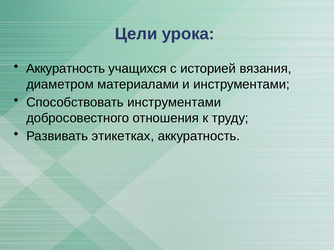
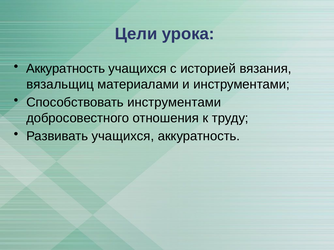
диаметром: диаметром -> вязальщиц
Развивать этикетках: этикетках -> учащихся
